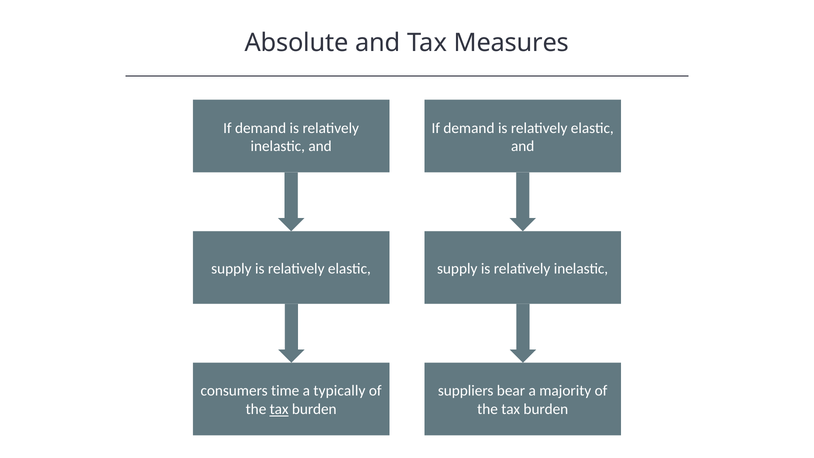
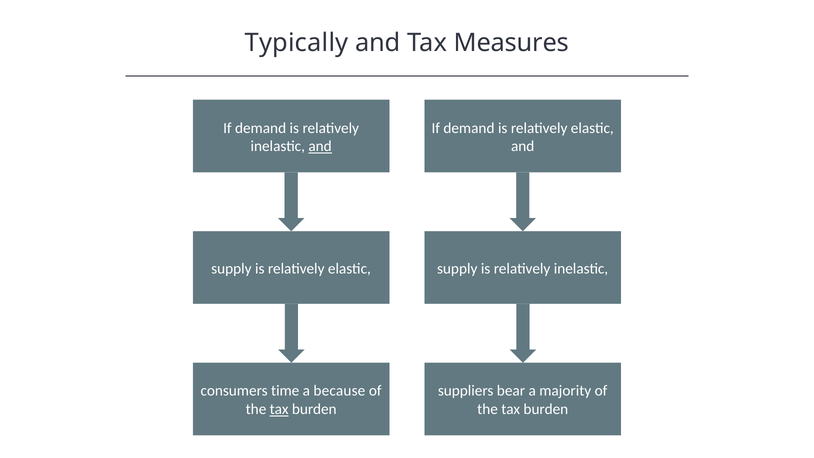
Absolute: Absolute -> Typically
and at (320, 146) underline: none -> present
typically: typically -> because
